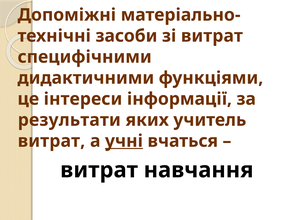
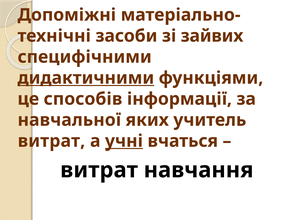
зі витрат: витрат -> зайвих
дидактичними underline: none -> present
інтереси: інтереси -> способів
результати: результати -> навчальної
